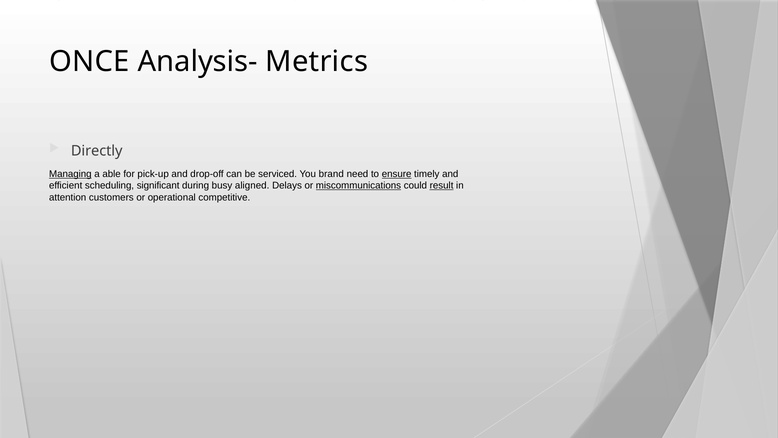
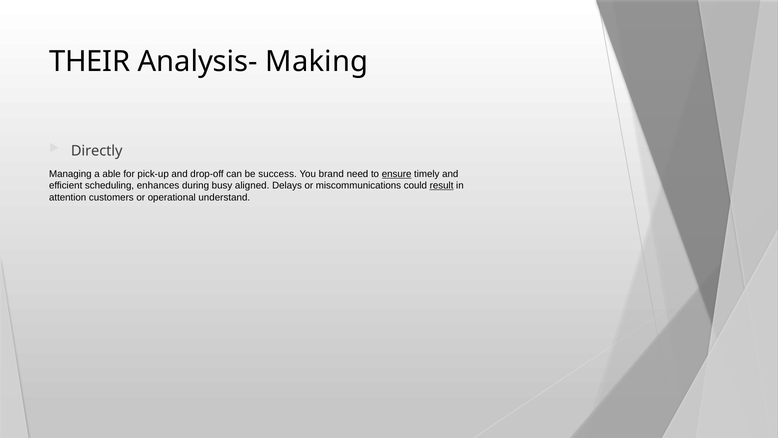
ONCE: ONCE -> THEIR
Metrics: Metrics -> Making
Managing at (70, 174) underline: present -> none
serviced: serviced -> success
significant: significant -> enhances
miscommunications at (358, 186) underline: present -> none
competitive: competitive -> understand
